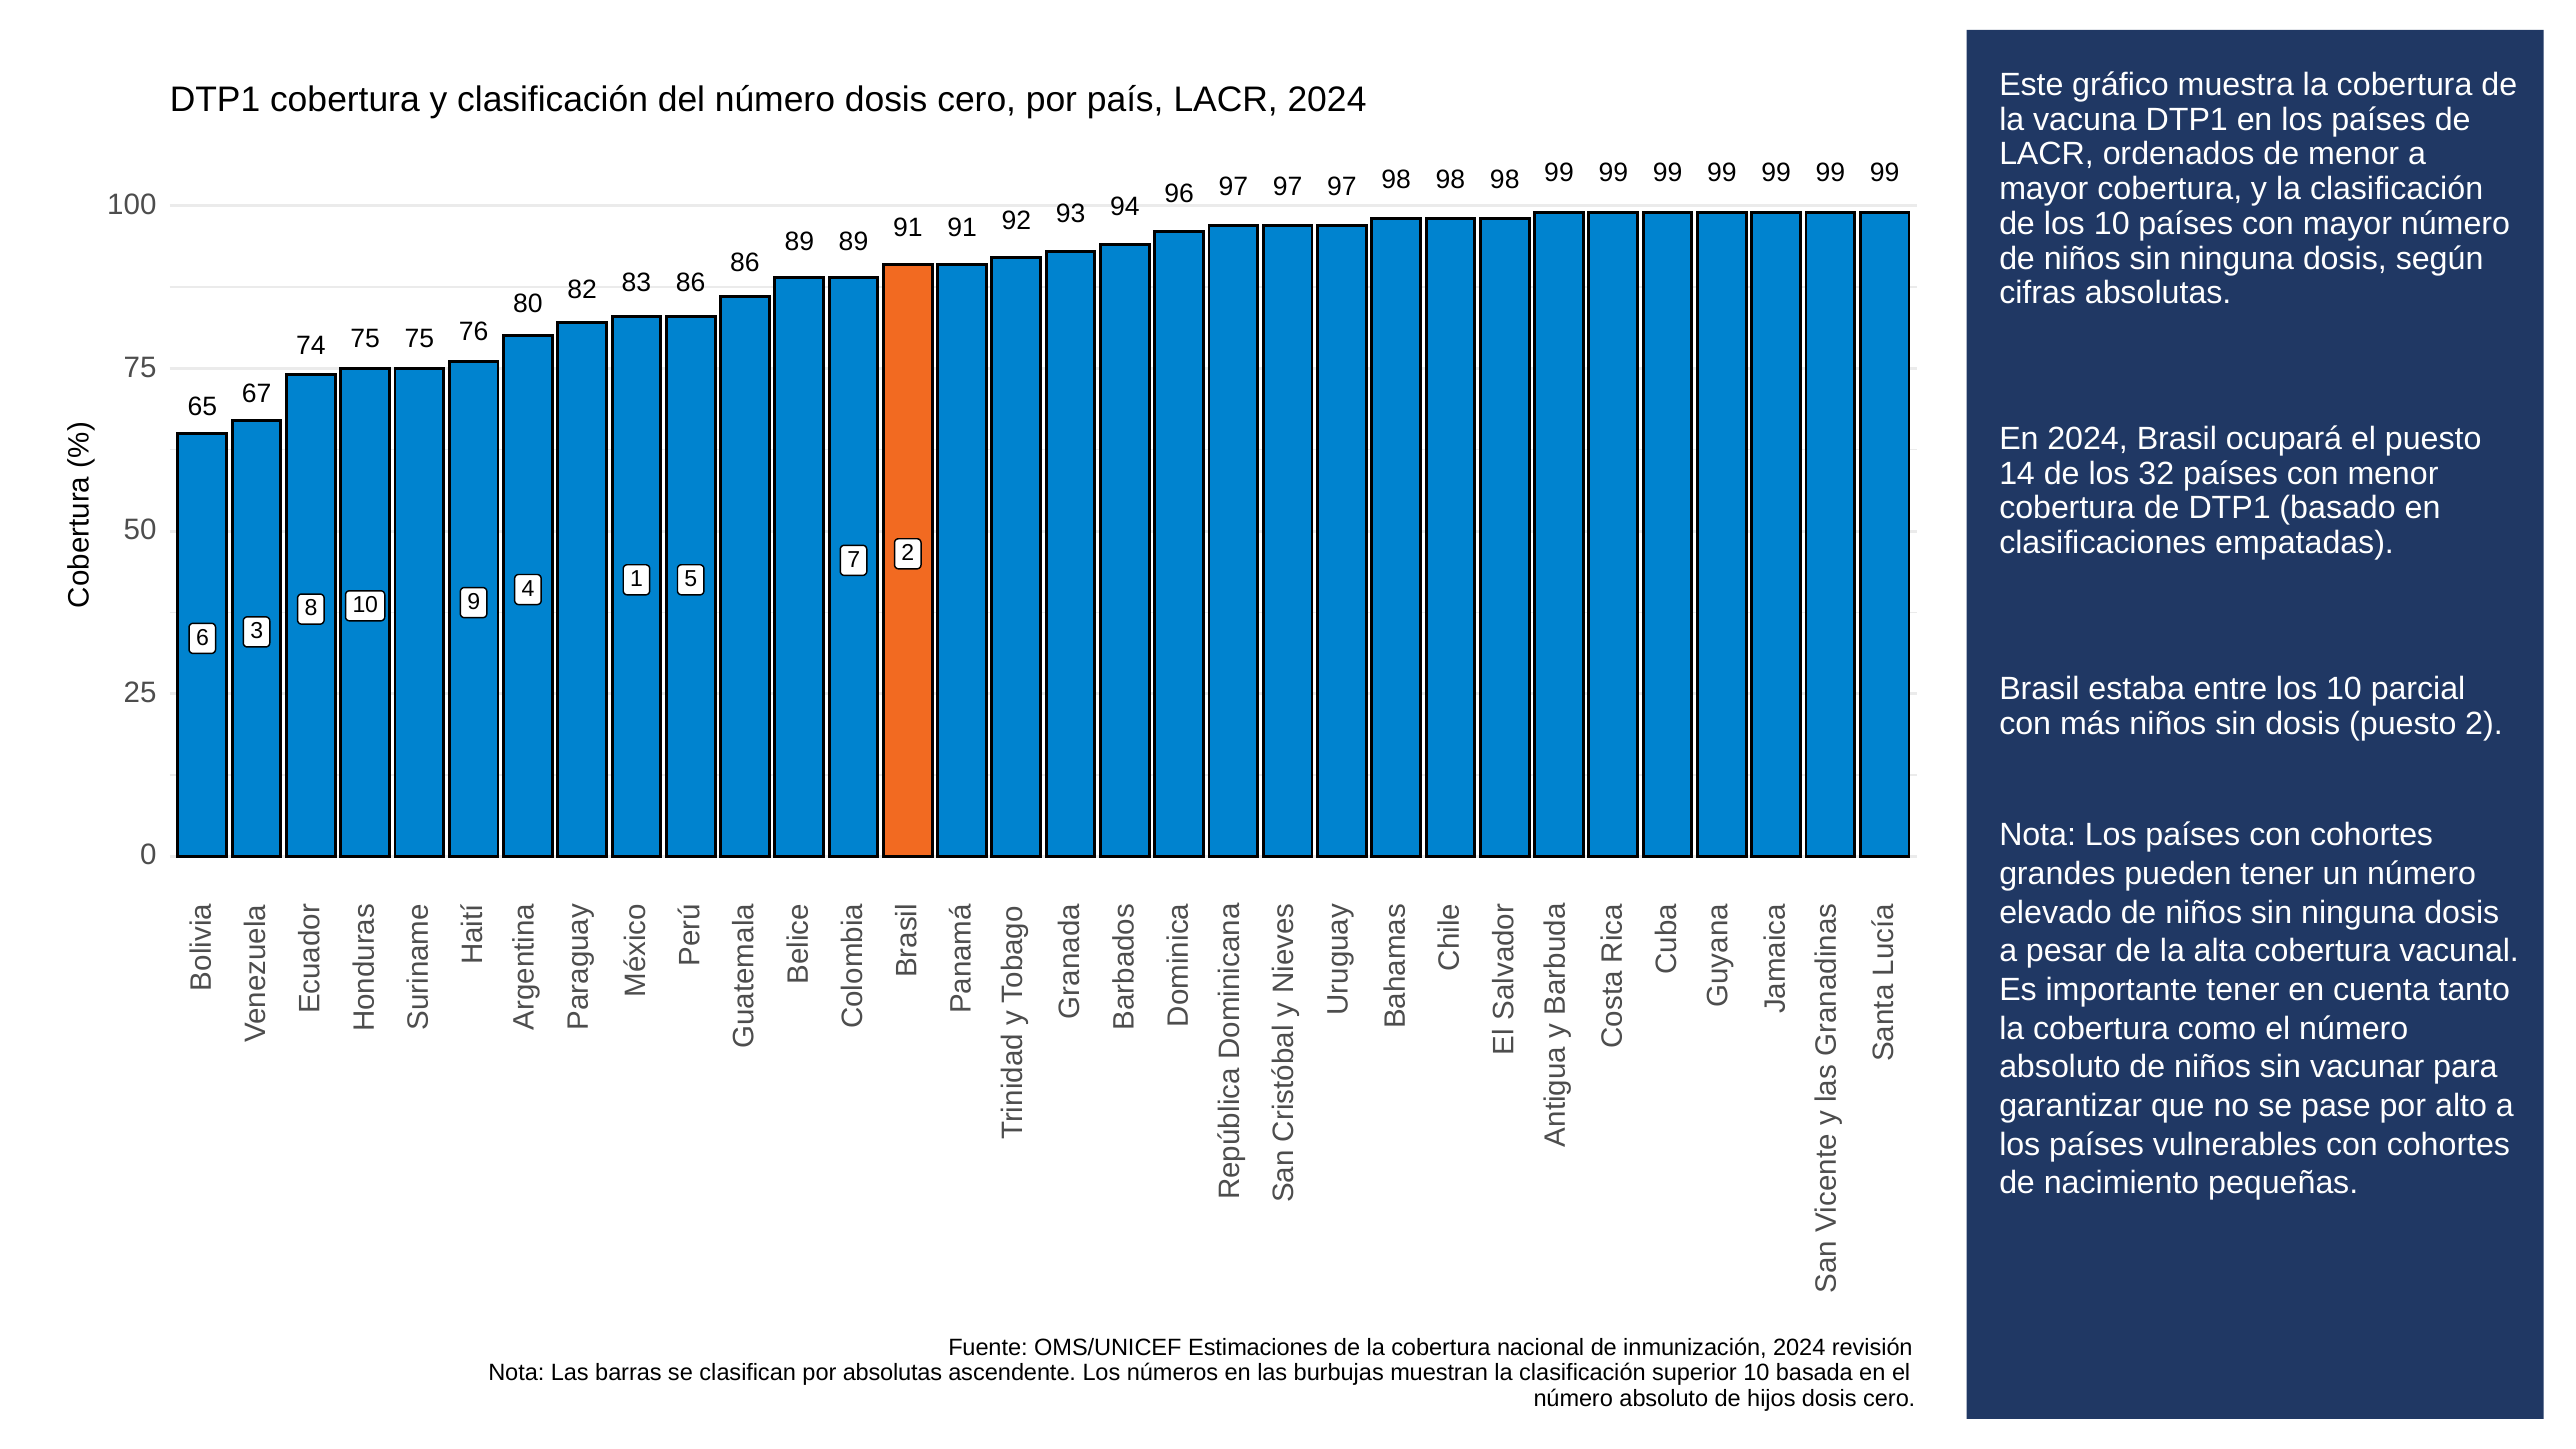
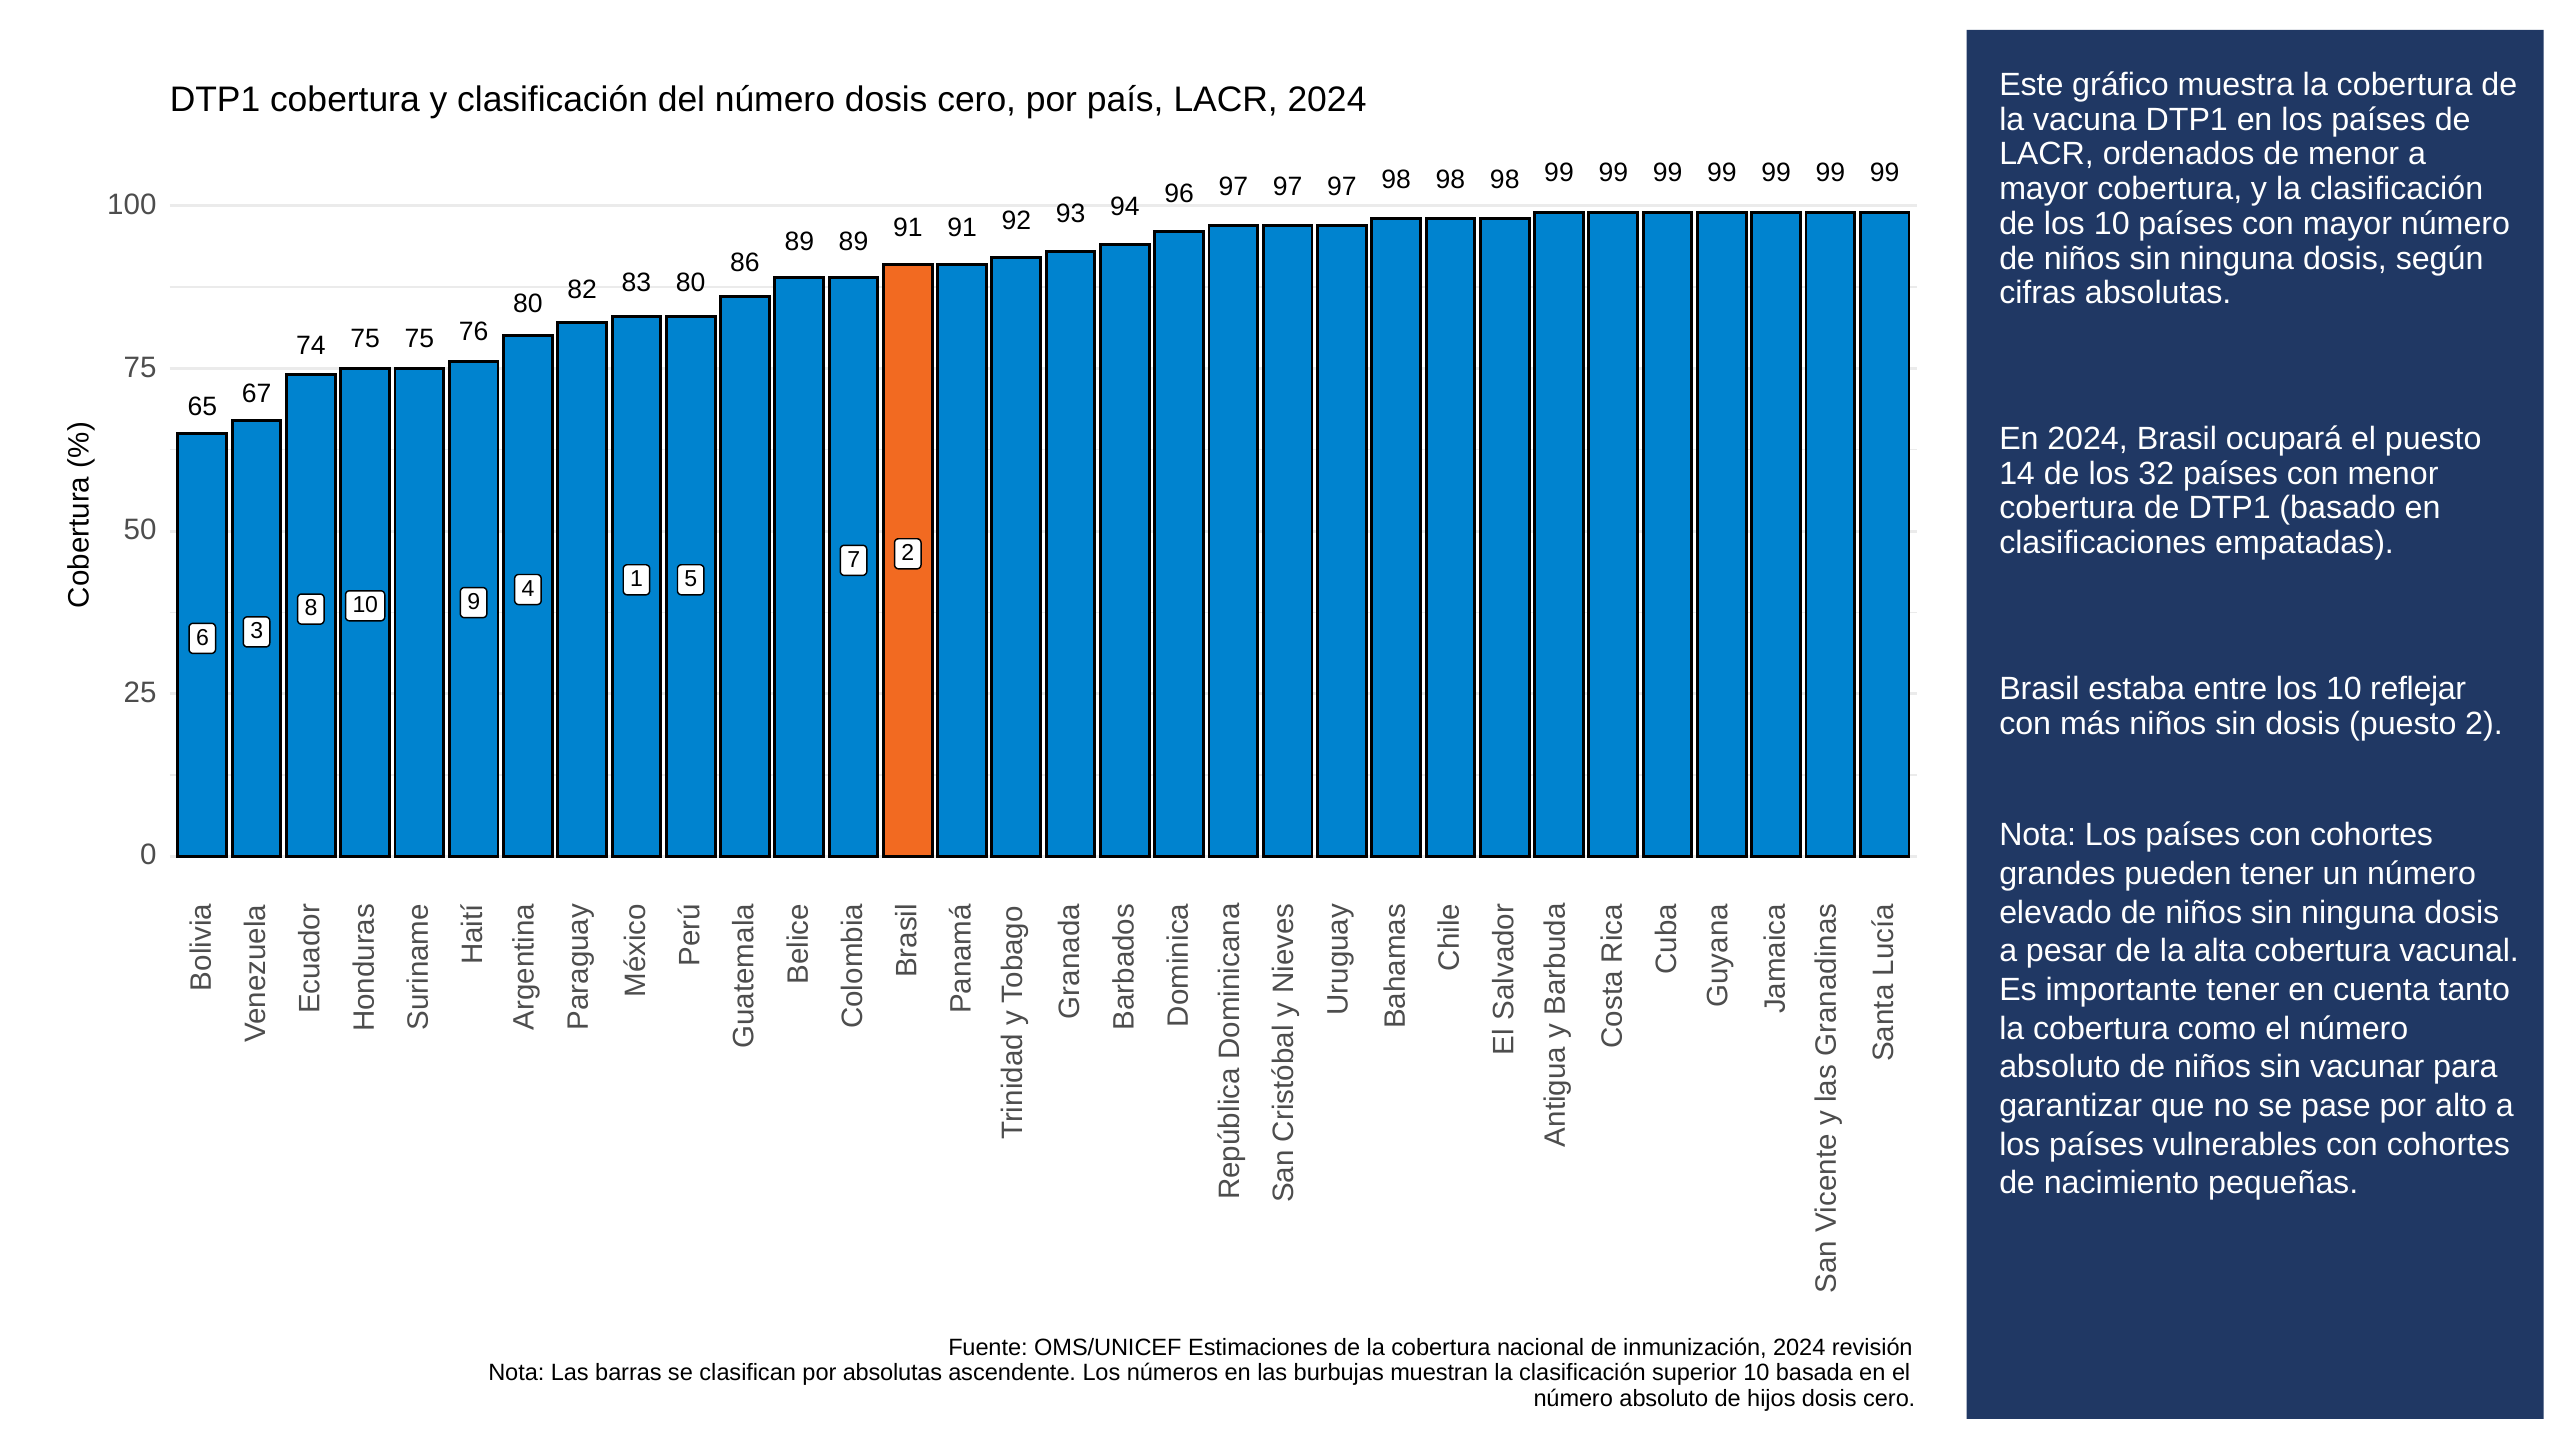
83 86: 86 -> 80
parcial: parcial -> reflejar
